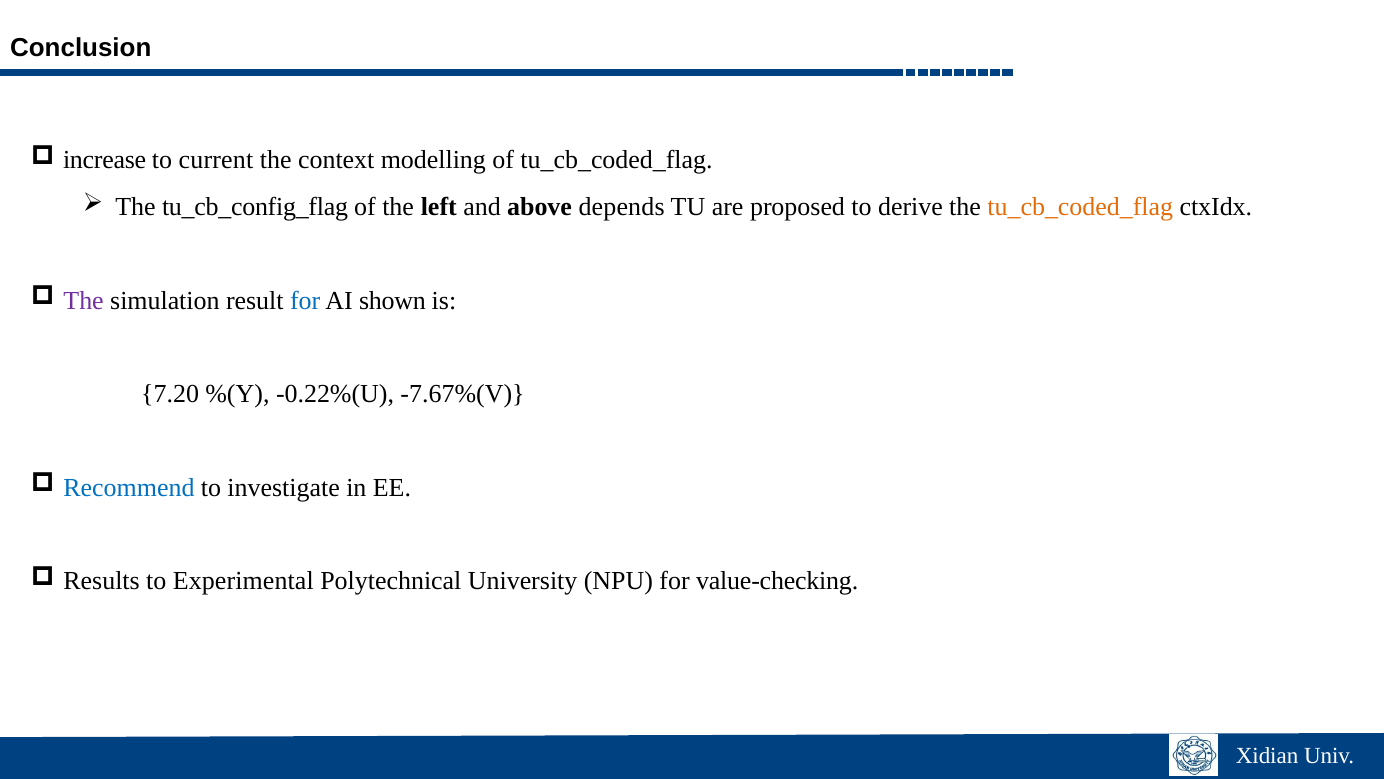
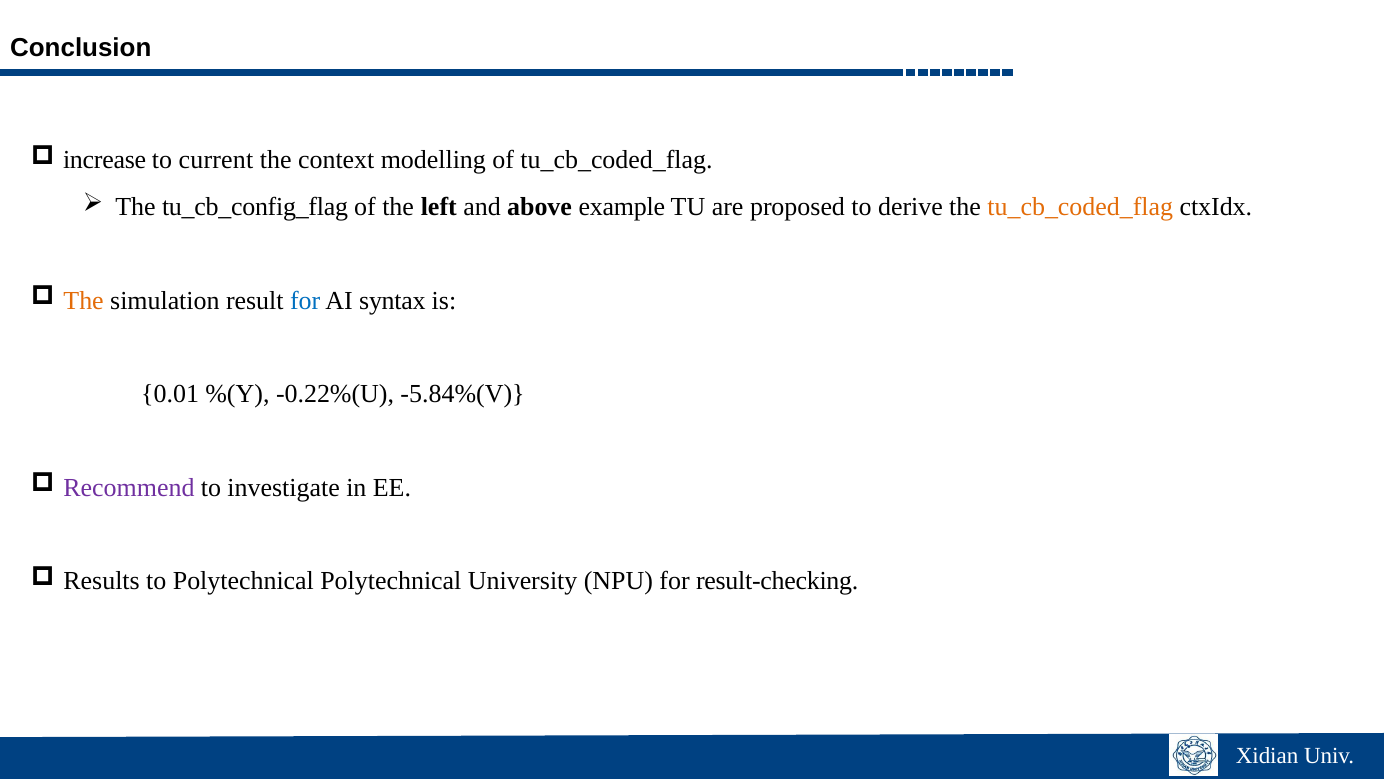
depends: depends -> example
The at (84, 300) colour: purple -> orange
shown: shown -> syntax
7.20: 7.20 -> 0.01
-7.67%(V: -7.67%(V -> -5.84%(V
Recommend colour: blue -> purple
to Experimental: Experimental -> Polytechnical
value-checking: value-checking -> result-checking
